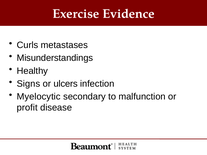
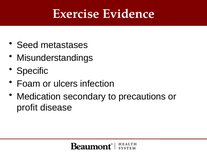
Curls: Curls -> Seed
Healthy: Healthy -> Specific
Signs: Signs -> Foam
Myelocytic: Myelocytic -> Medication
malfunction: malfunction -> precautions
